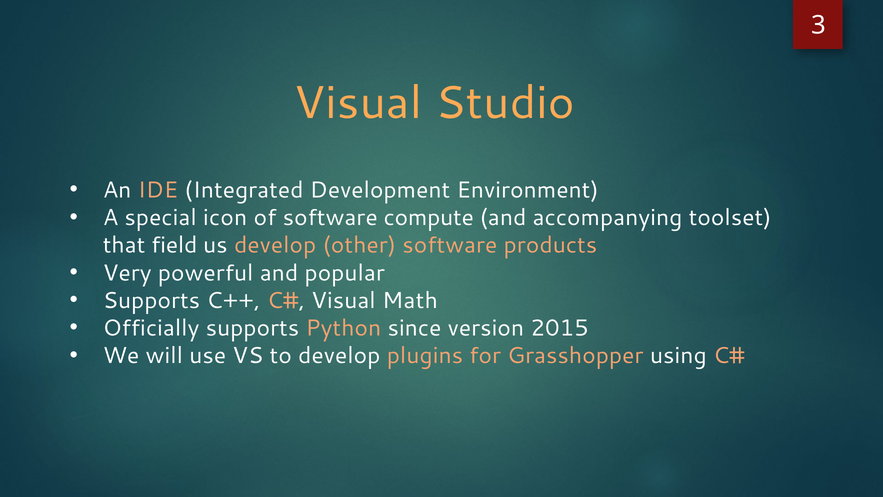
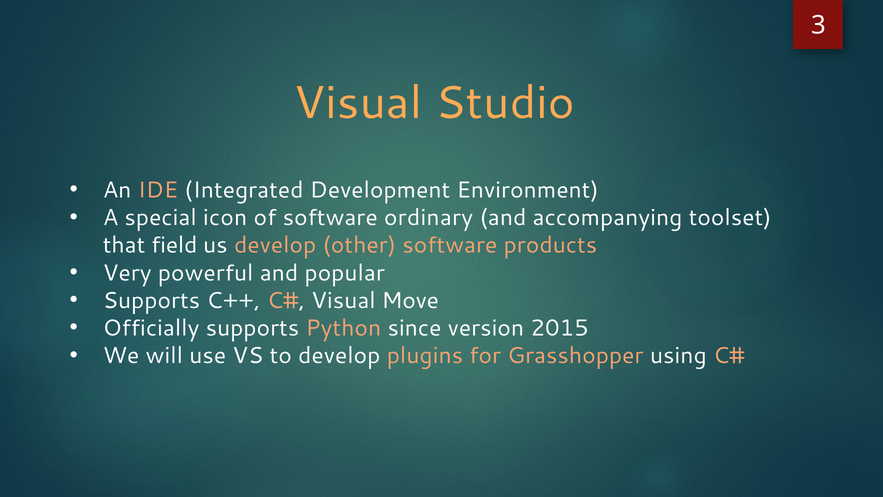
compute: compute -> ordinary
Math: Math -> Move
